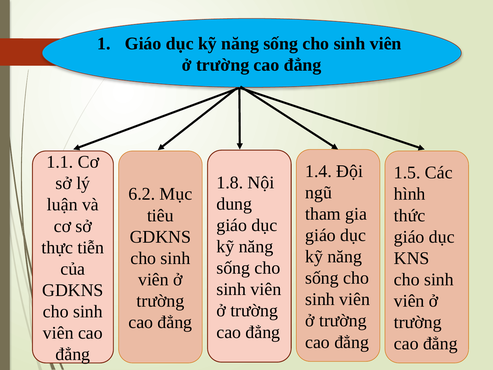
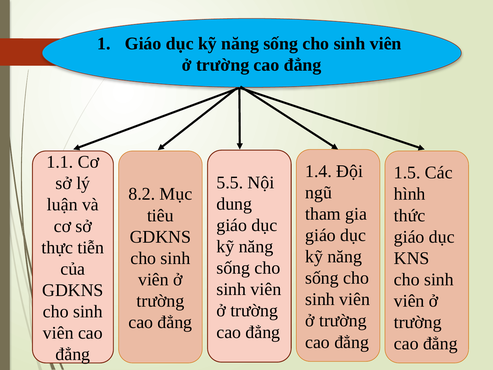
1.8: 1.8 -> 5.5
6.2: 6.2 -> 8.2
